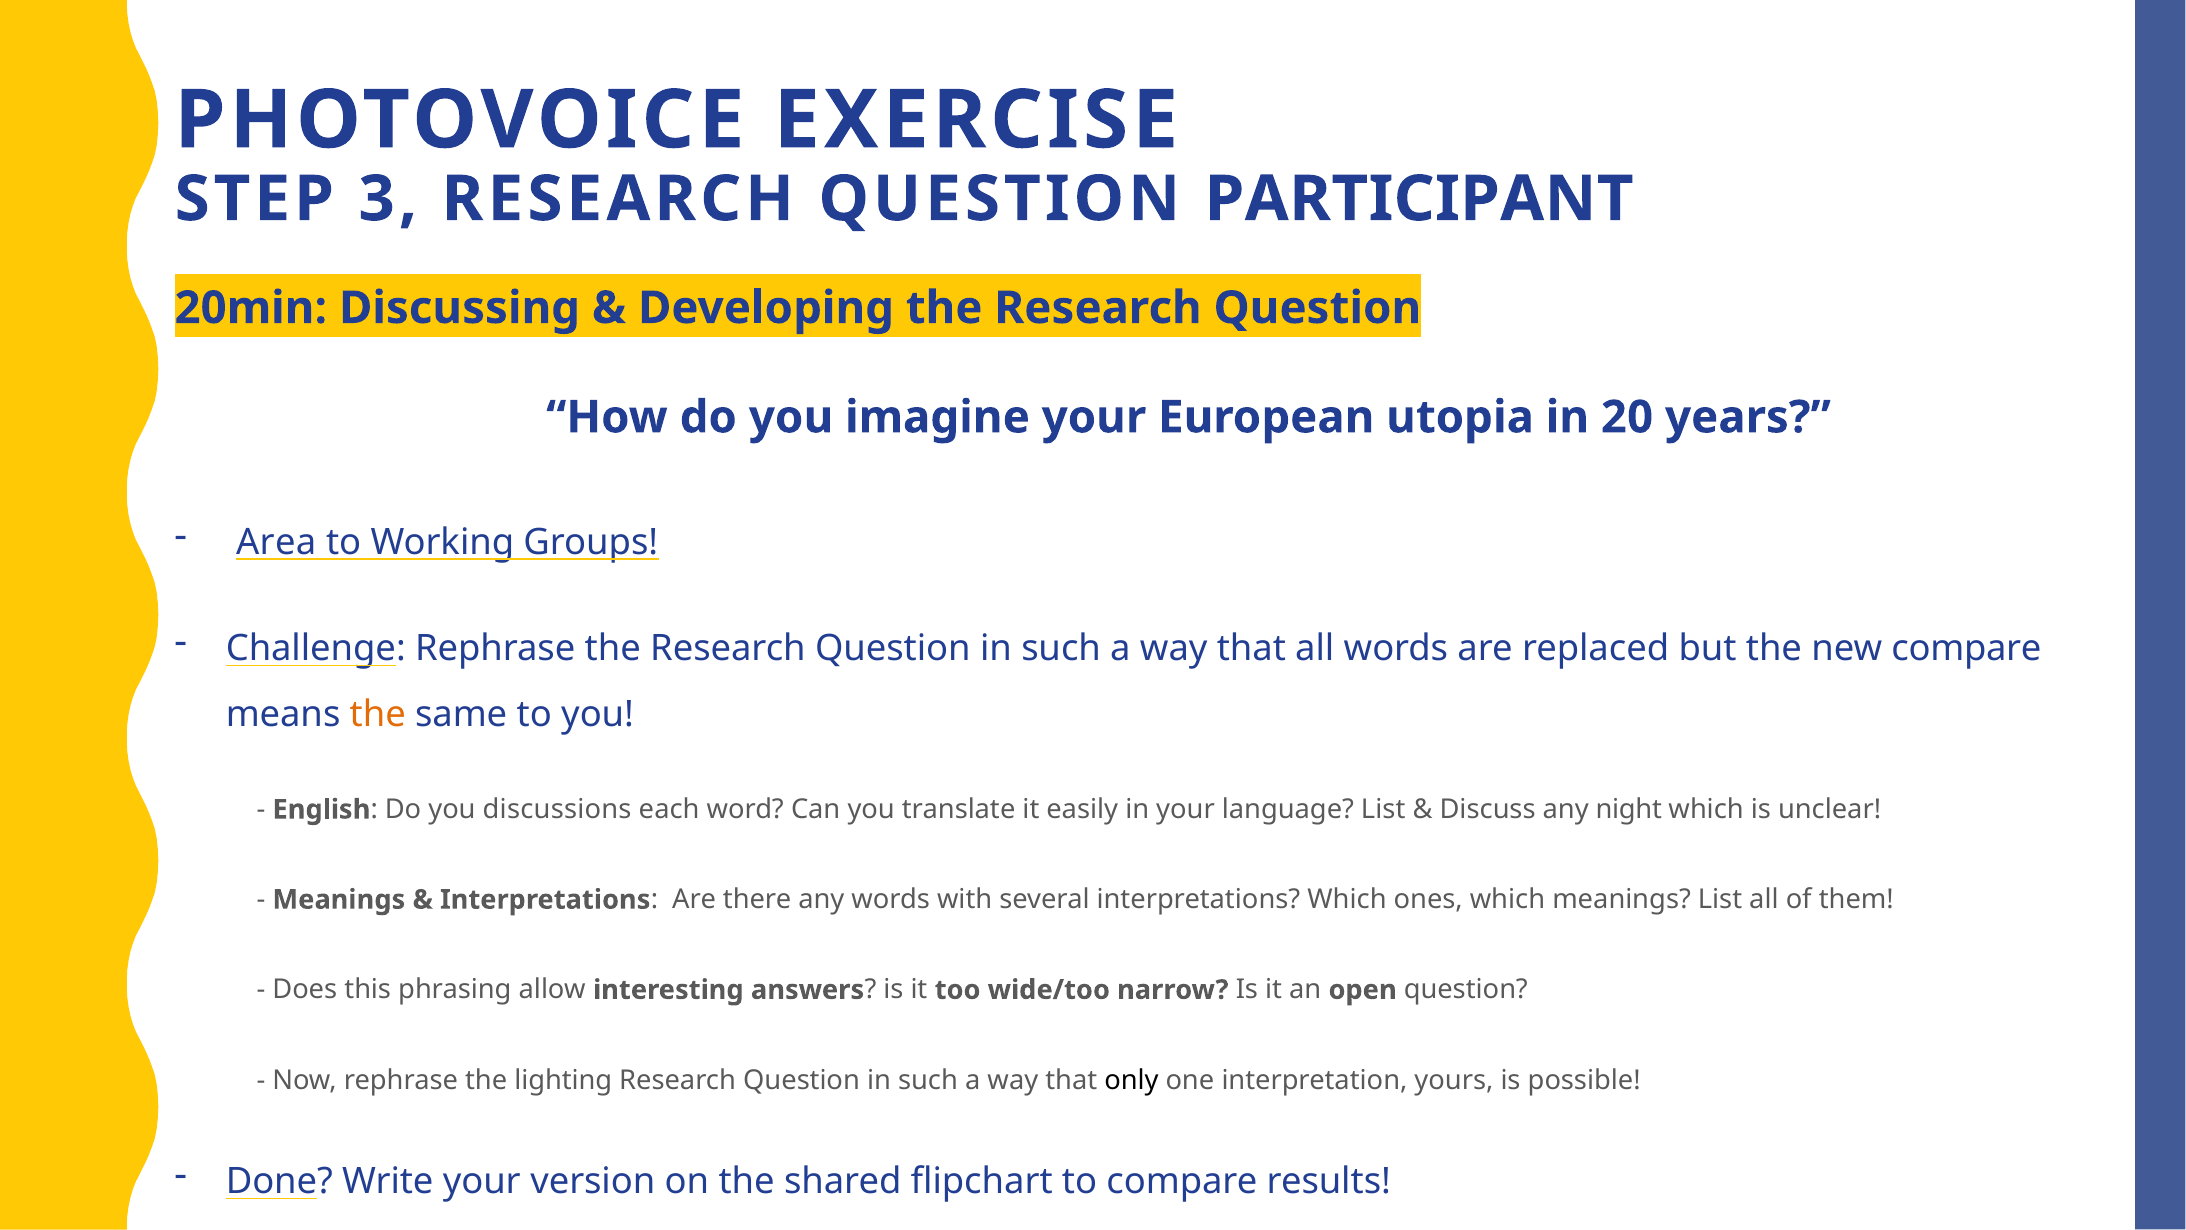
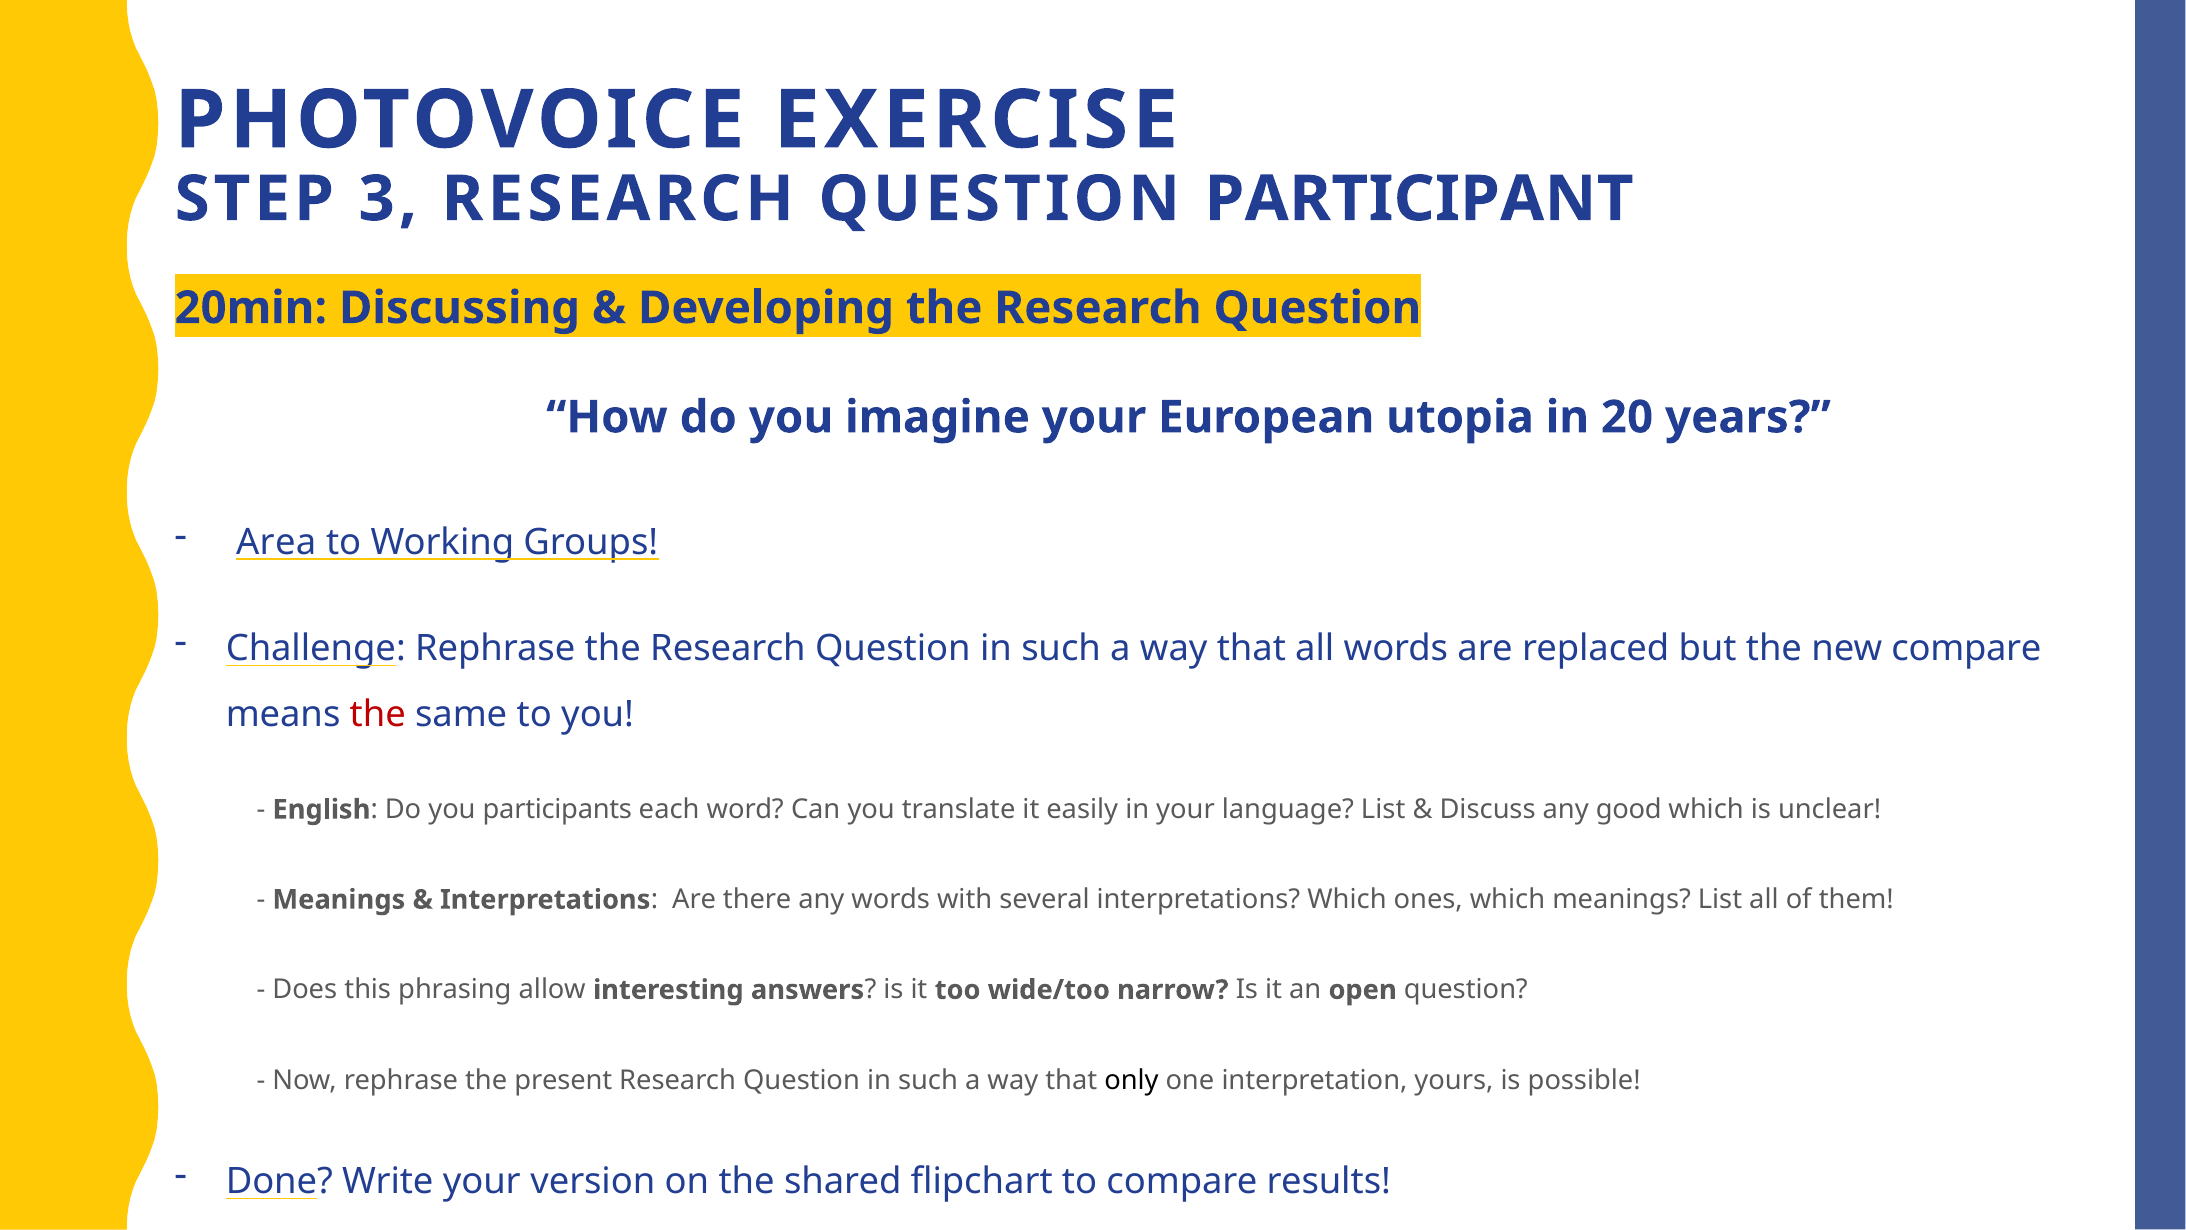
the at (378, 714) colour: orange -> red
discussions: discussions -> participants
night: night -> good
lighting: lighting -> present
